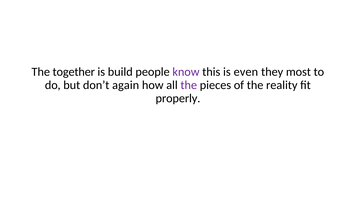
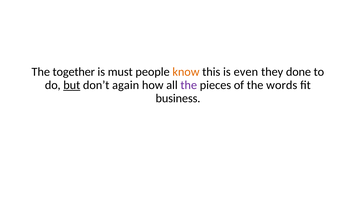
build: build -> must
know colour: purple -> orange
most: most -> done
but underline: none -> present
reality: reality -> words
properly: properly -> business
